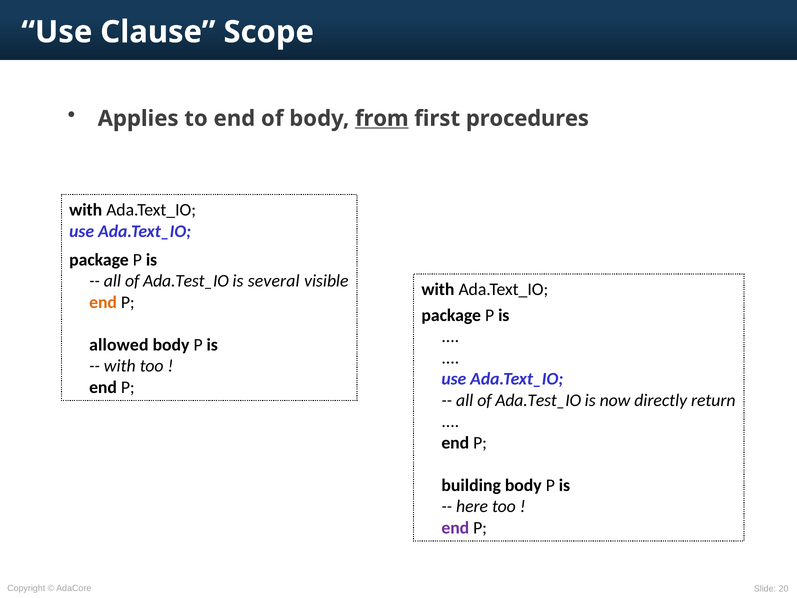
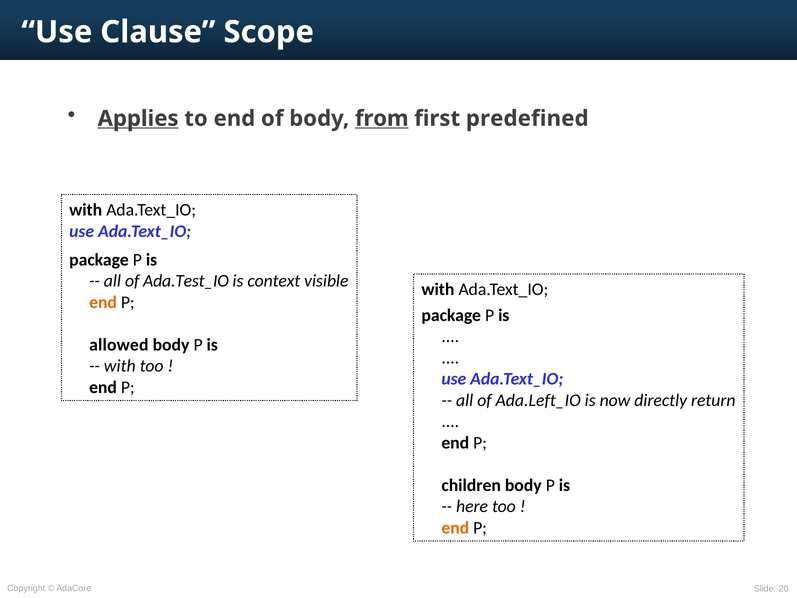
Applies underline: none -> present
procedures: procedures -> predefined
several: several -> context
Ada.Test_IO at (538, 400): Ada.Test_IO -> Ada.Left_IO
building: building -> children
end at (455, 528) colour: purple -> orange
